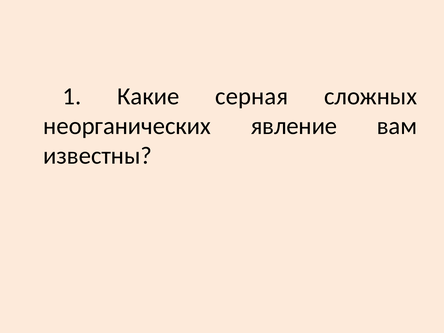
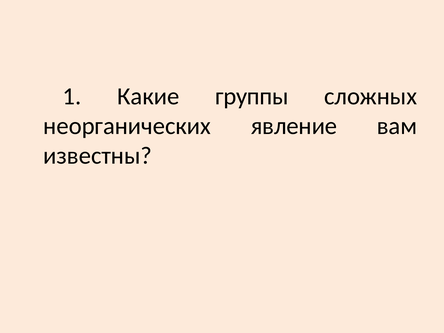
серная: серная -> группы
